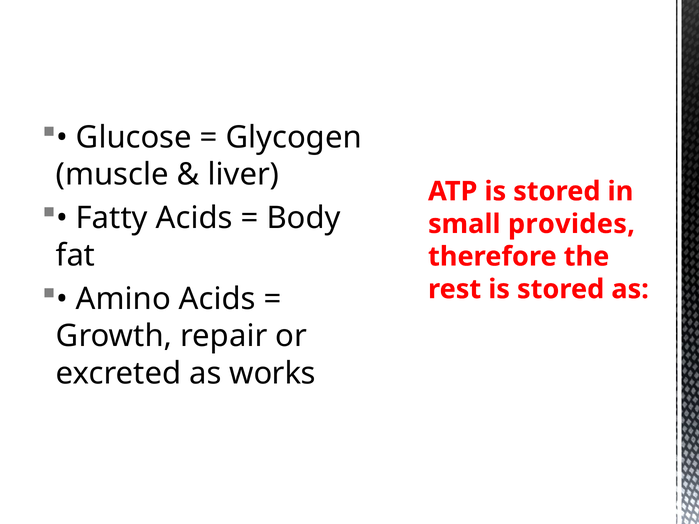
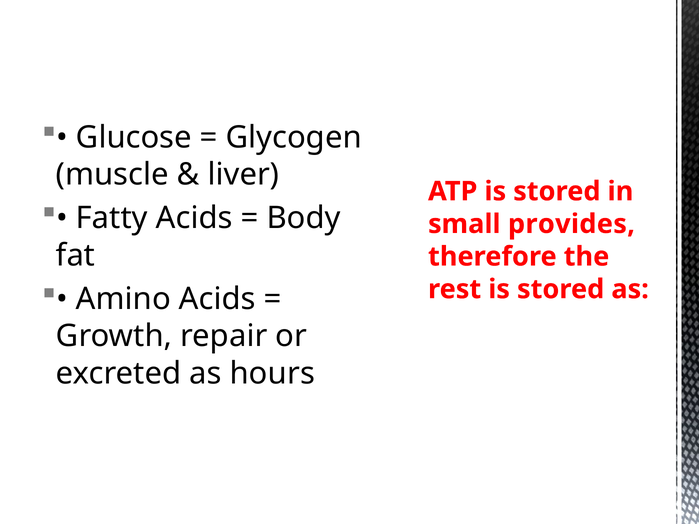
works: works -> hours
